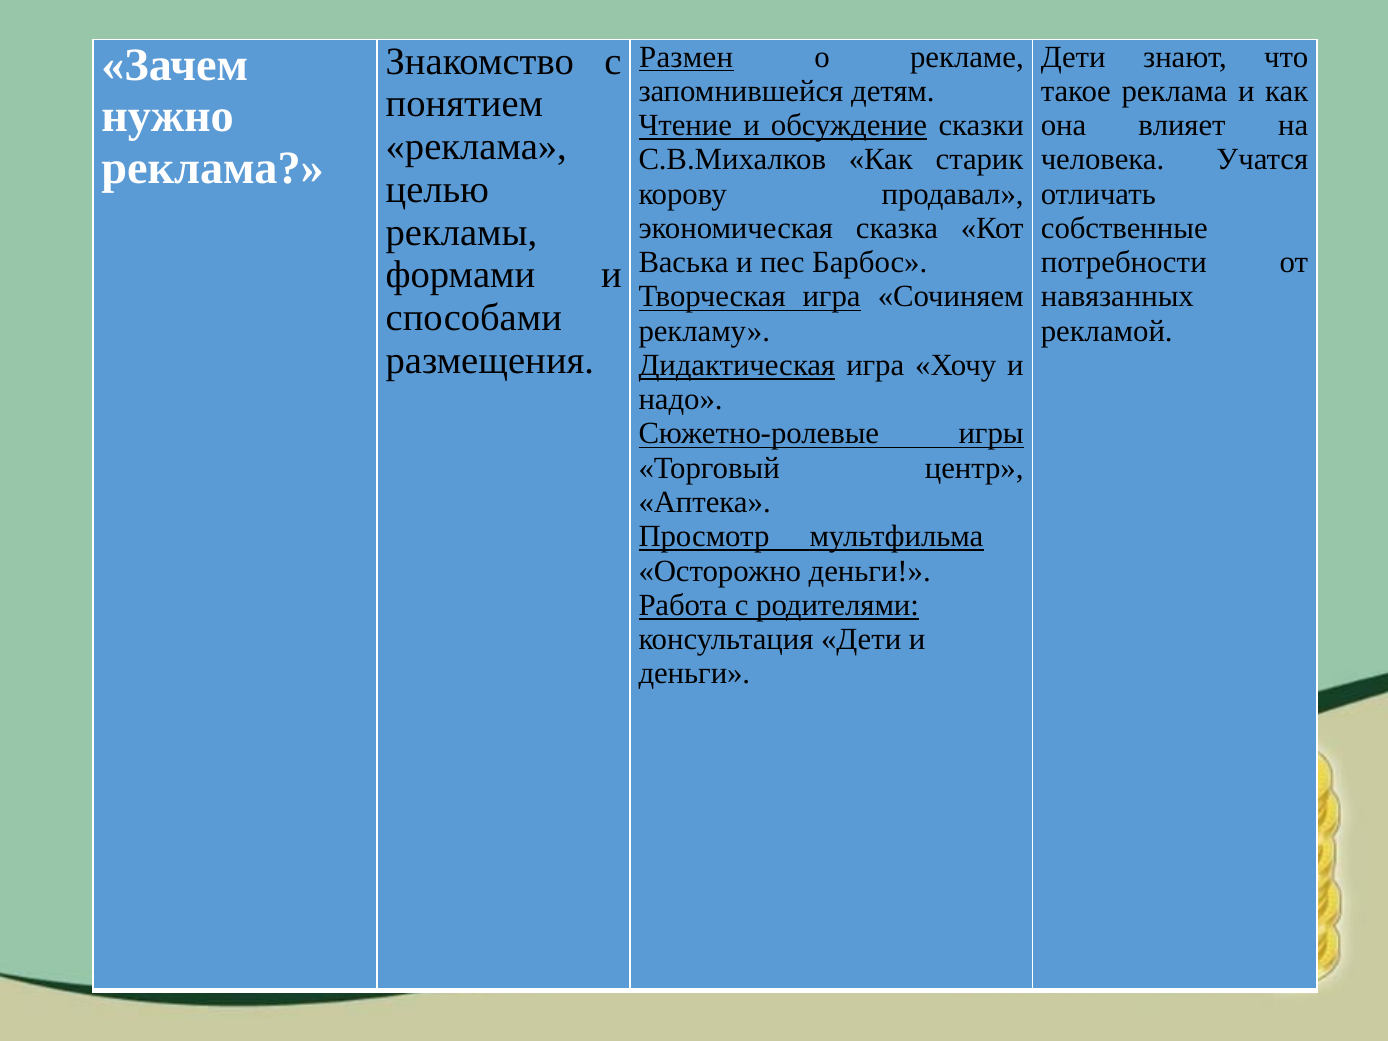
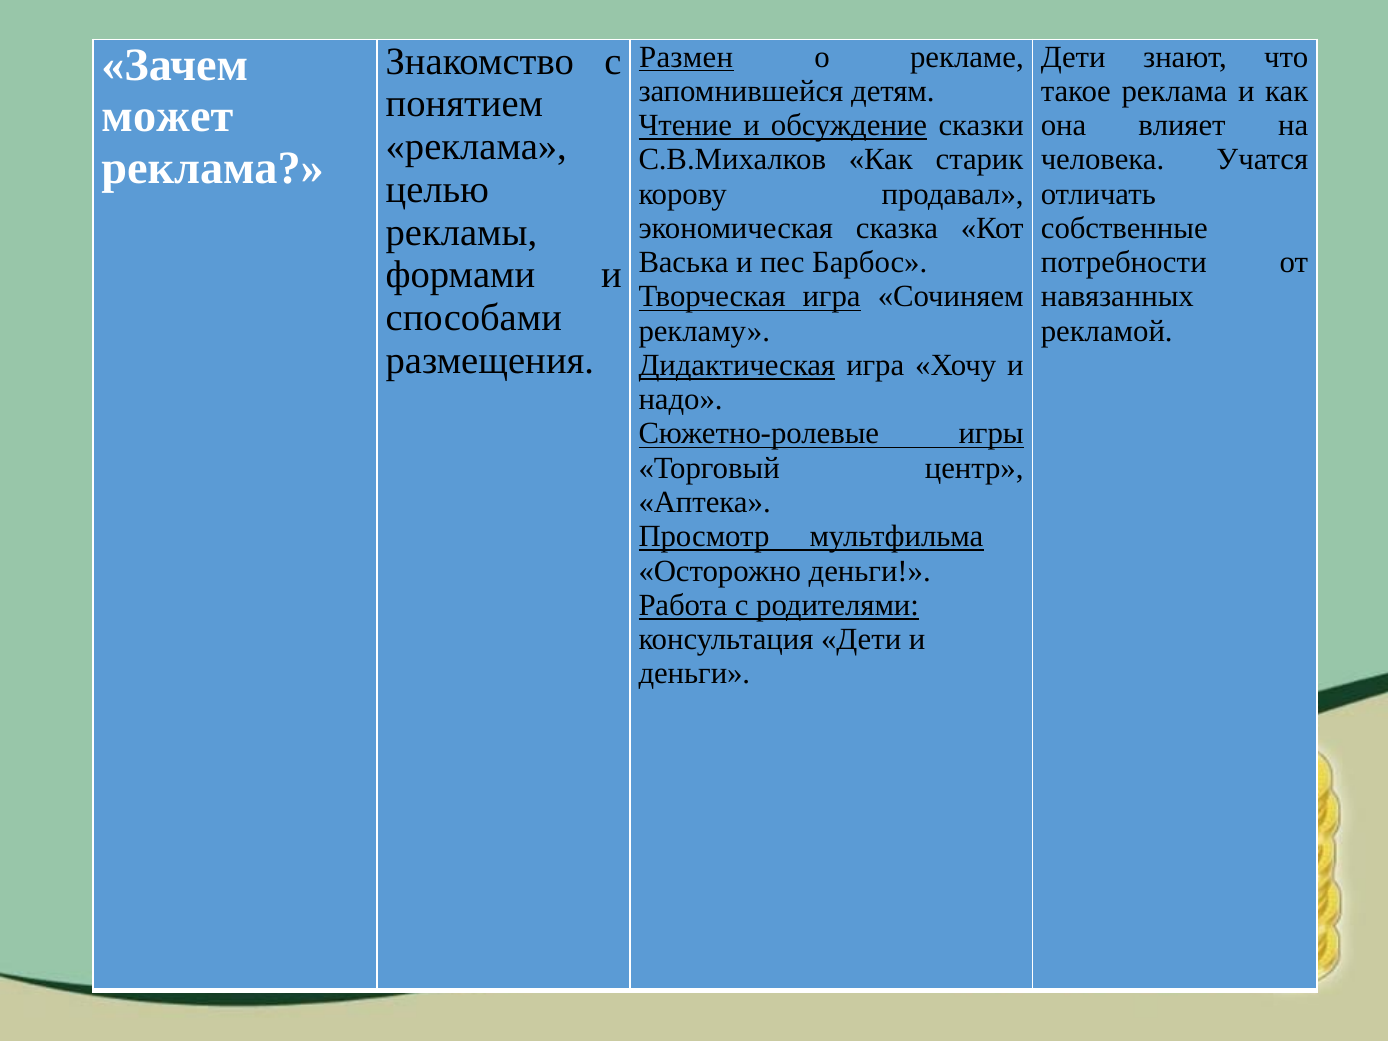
нужно: нужно -> может
